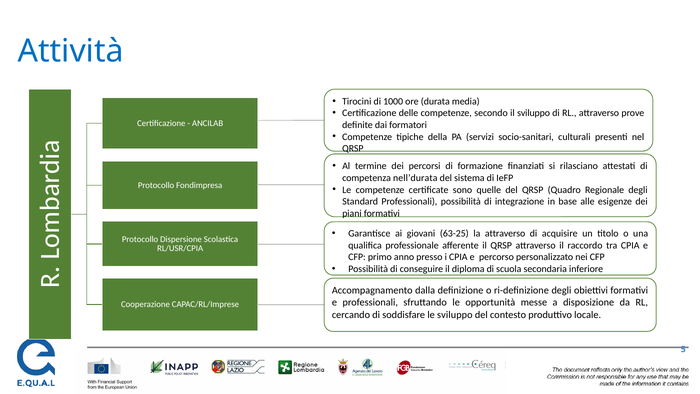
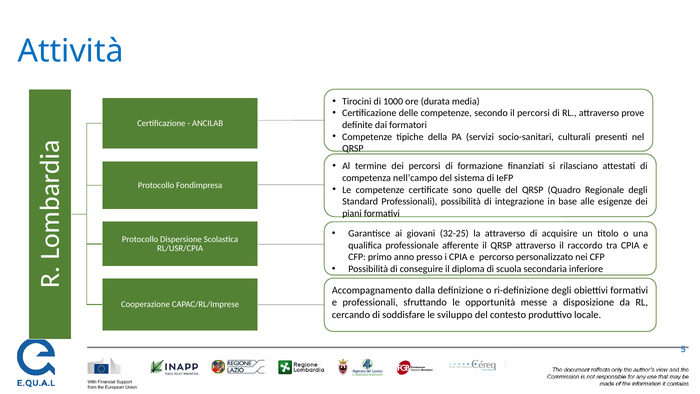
il sviluppo: sviluppo -> percorsi
nell’durata: nell’durata -> nell’campo
63-25: 63-25 -> 32-25
